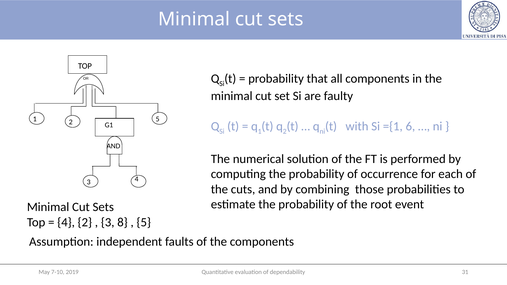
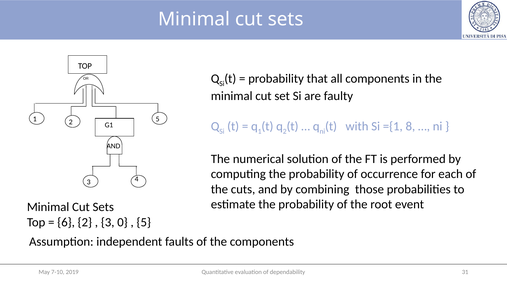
6: 6 -> 8
4 at (66, 222): 4 -> 6
8: 8 -> 0
